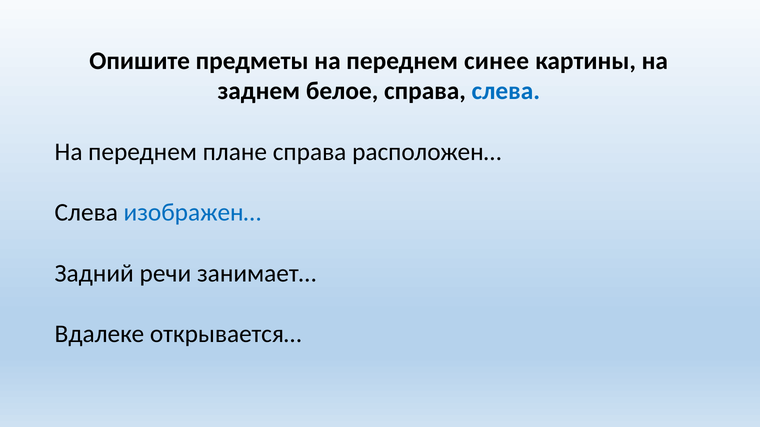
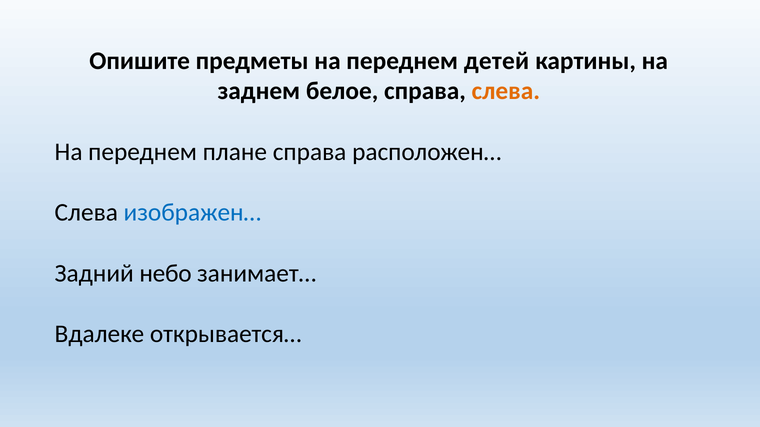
синее: синее -> детей
слева at (506, 91) colour: blue -> orange
речи: речи -> небо
